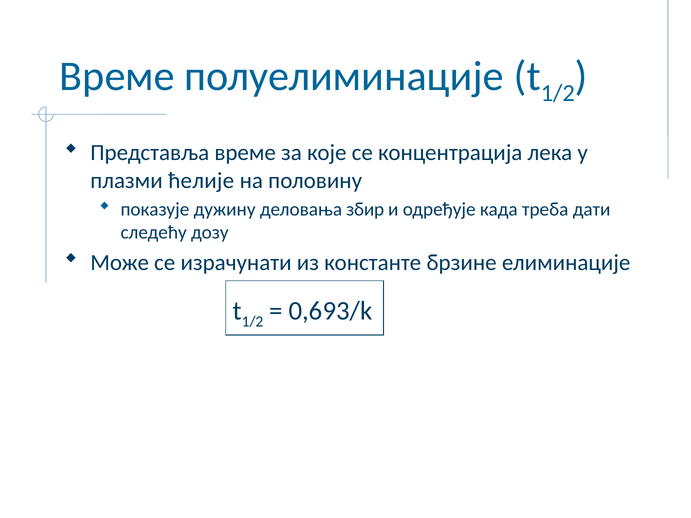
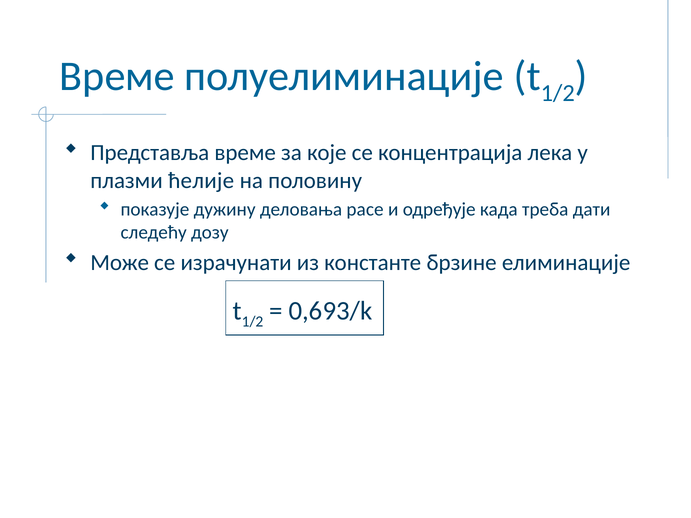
збир: збир -> расе
